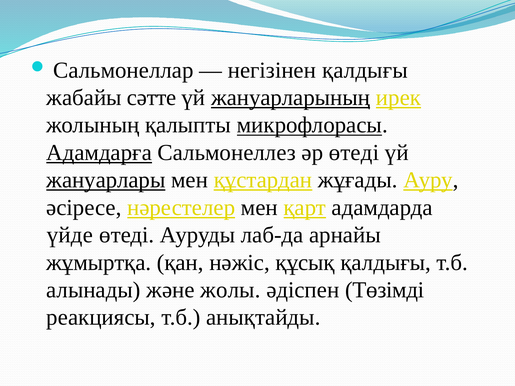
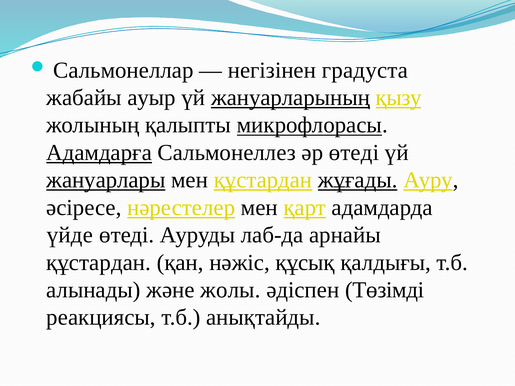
негізінен қалдығы: қалдығы -> градуста
сәтте: сәтте -> ауыр
ирек: ирек -> қызу
жұғады underline: none -> present
жұмыртқа at (99, 263): жұмыртқа -> құстардан
